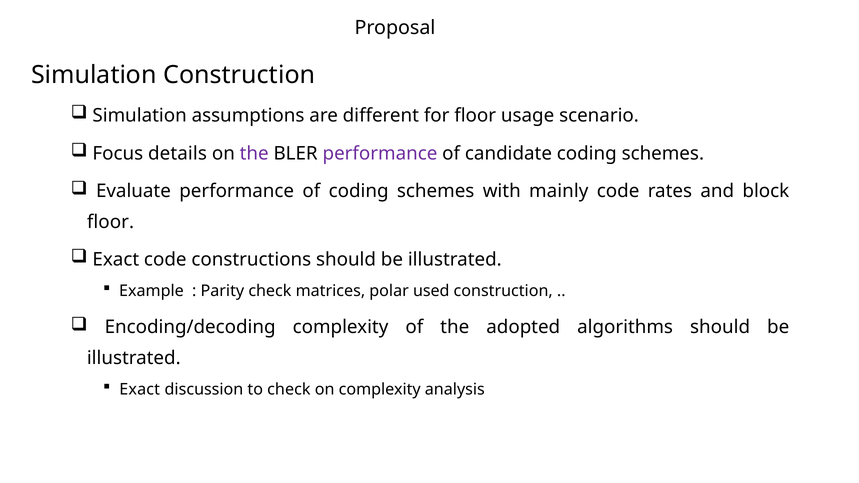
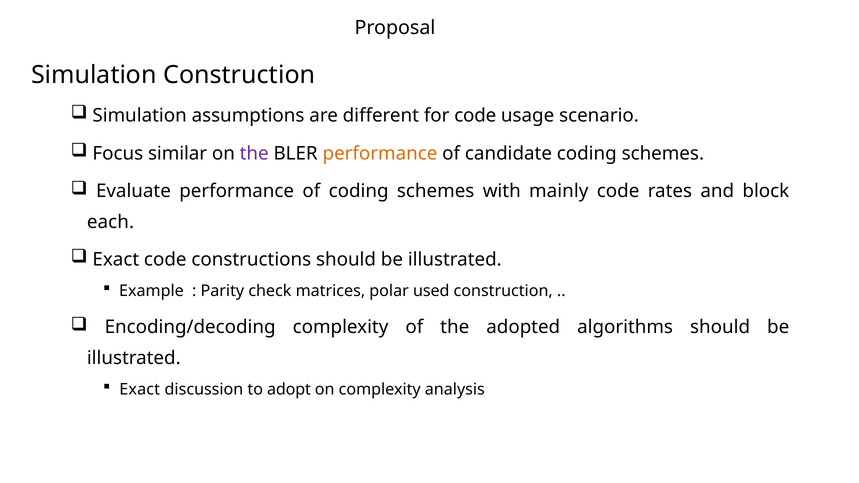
for floor: floor -> code
details: details -> similar
performance at (380, 153) colour: purple -> orange
floor at (110, 222): floor -> each
to check: check -> adopt
